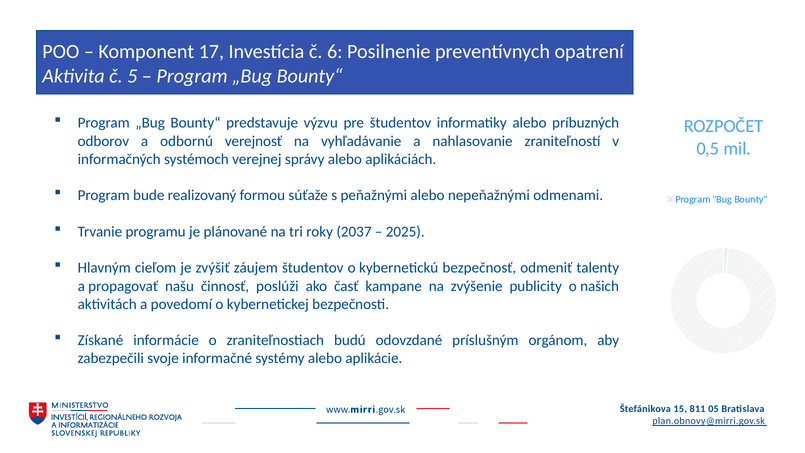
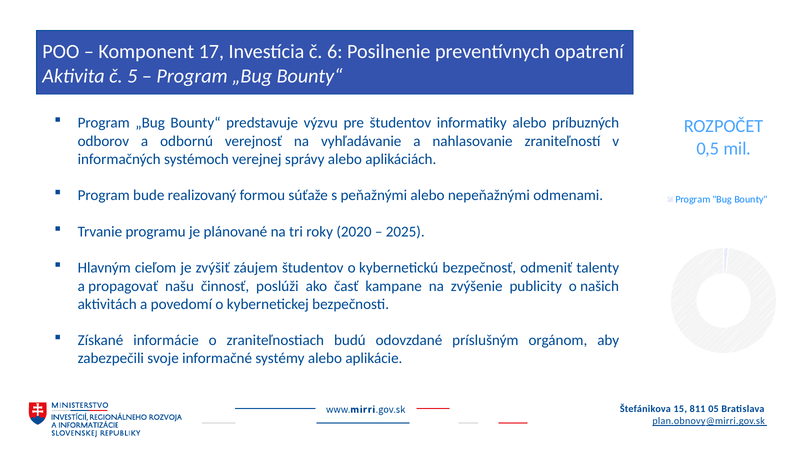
2037: 2037 -> 2020
